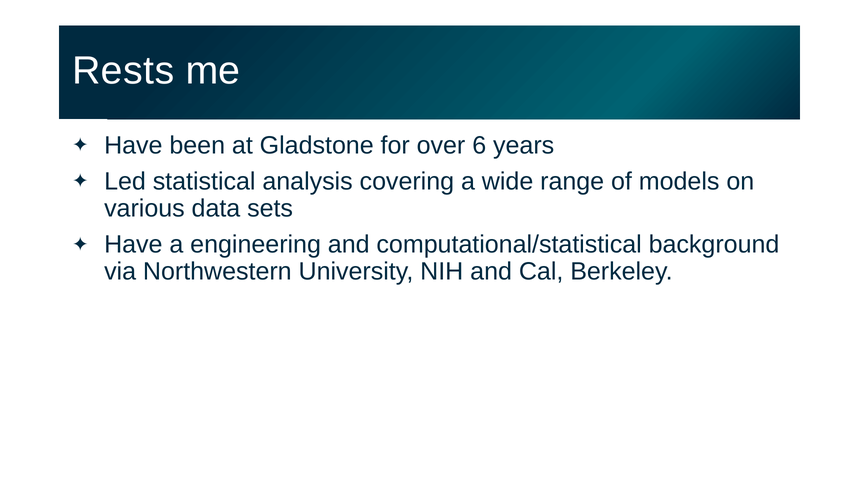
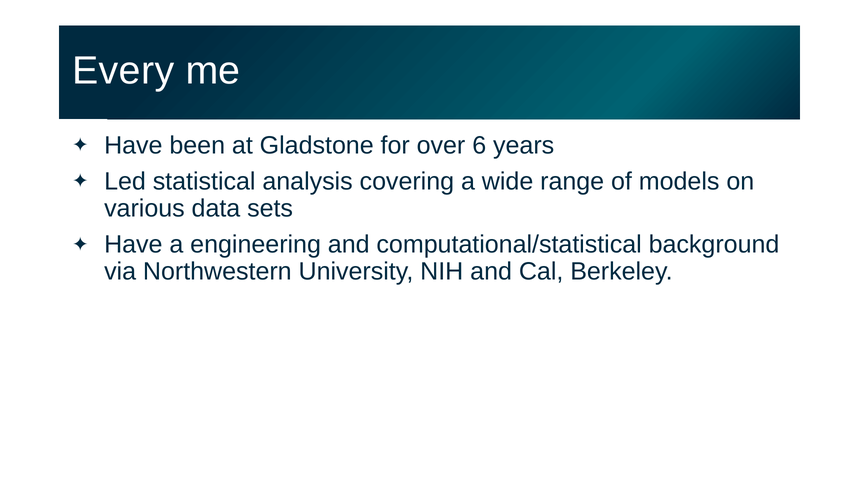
Rests: Rests -> Every
